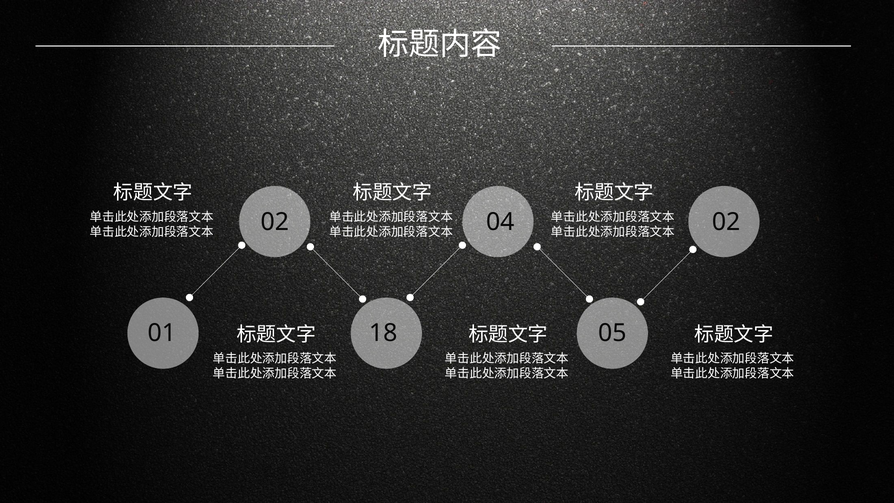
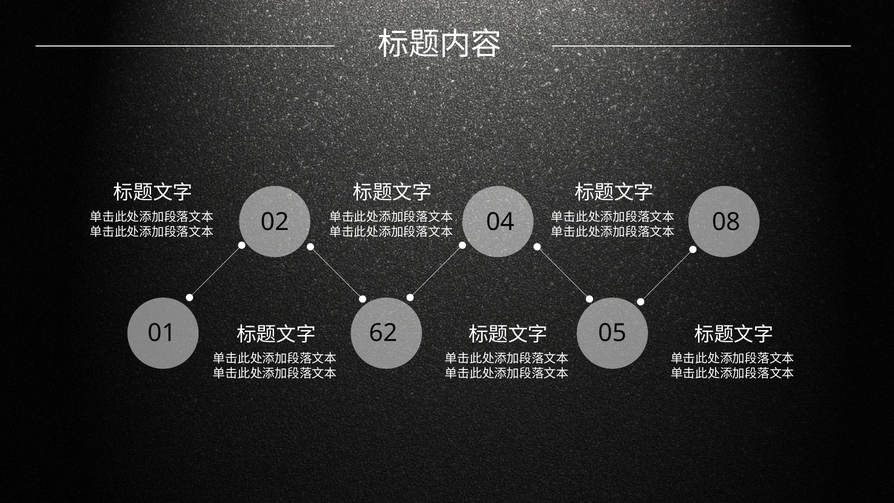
04 02: 02 -> 08
18: 18 -> 62
